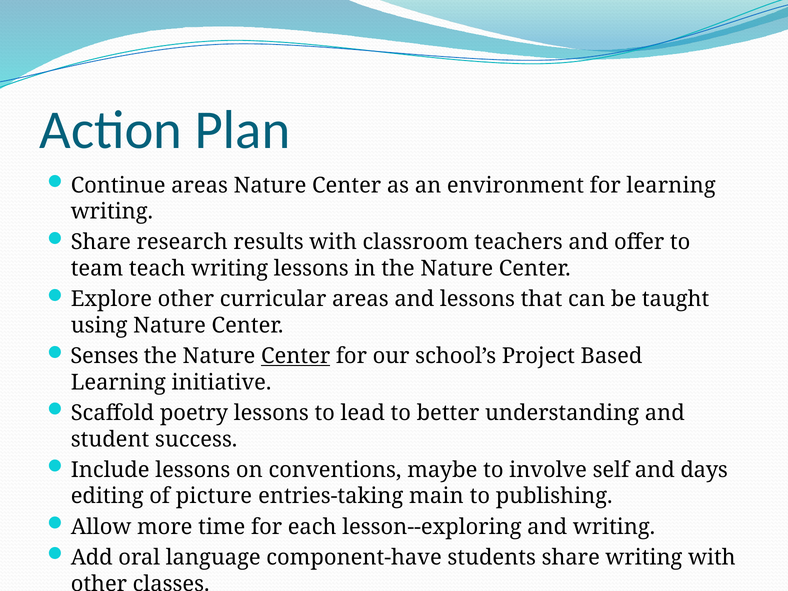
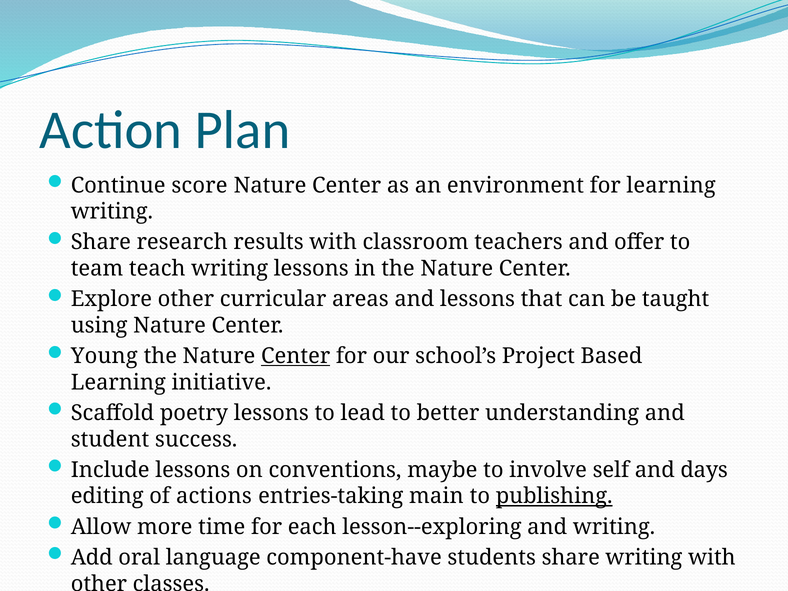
Continue areas: areas -> score
Senses: Senses -> Young
picture: picture -> actions
publishing underline: none -> present
